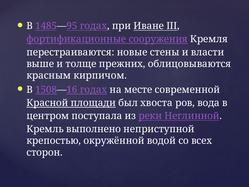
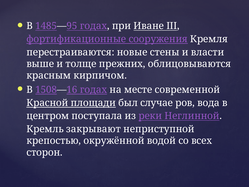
хвоста: хвоста -> случае
выполнено: выполнено -> закрывают
